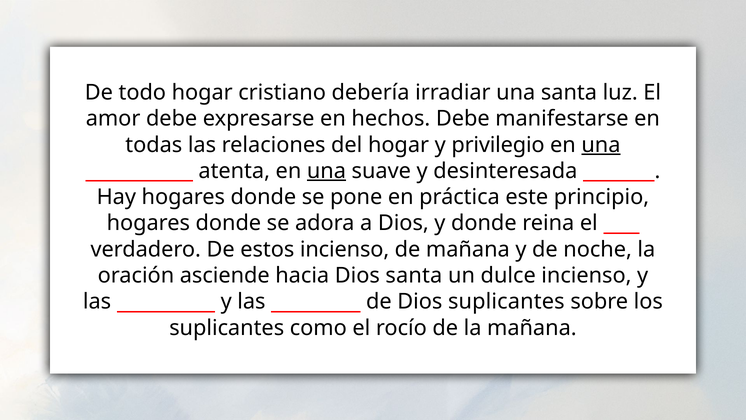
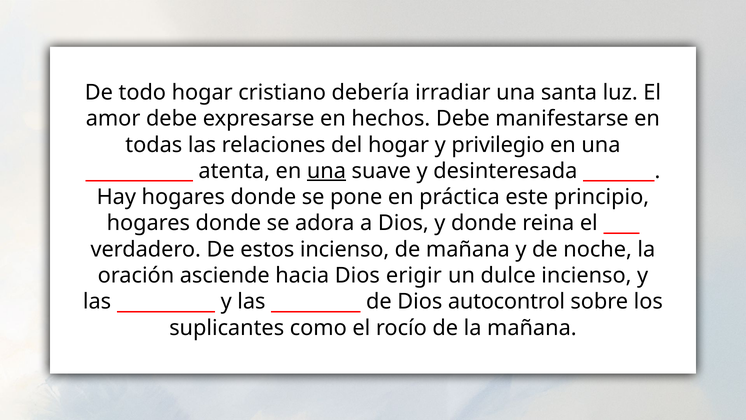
una at (601, 145) underline: present -> none
Dios santa: santa -> erigir
Dios suplicantes: suplicantes -> autocontrol
